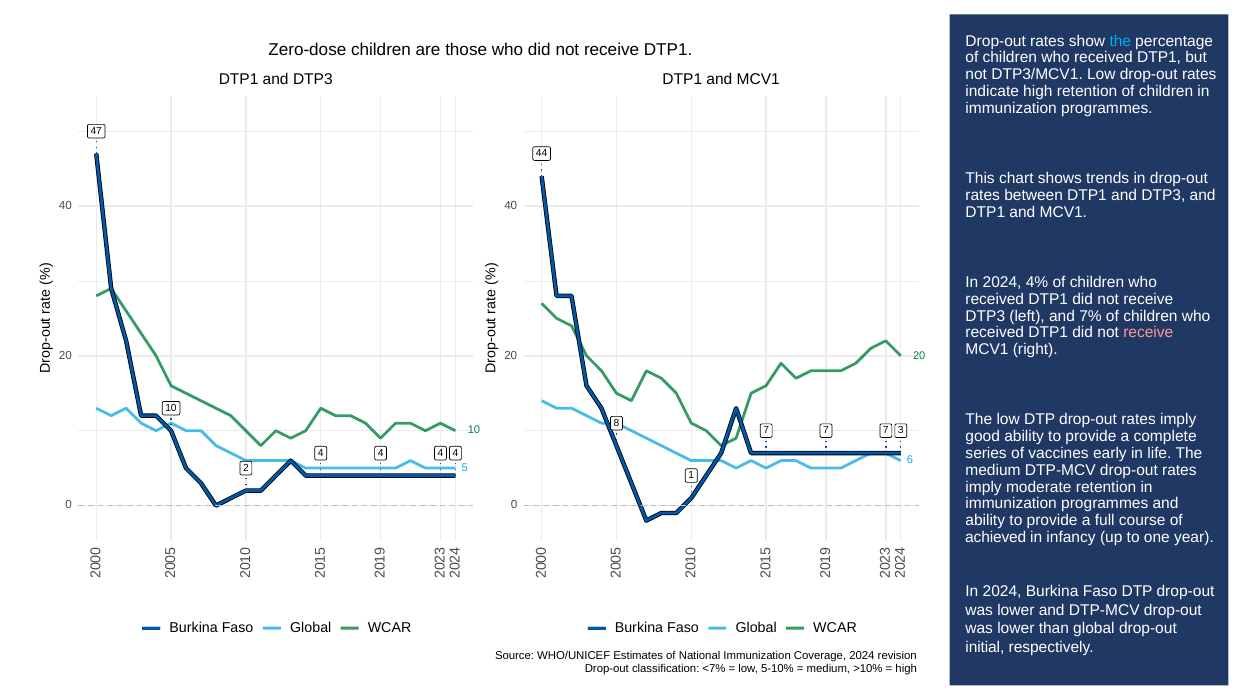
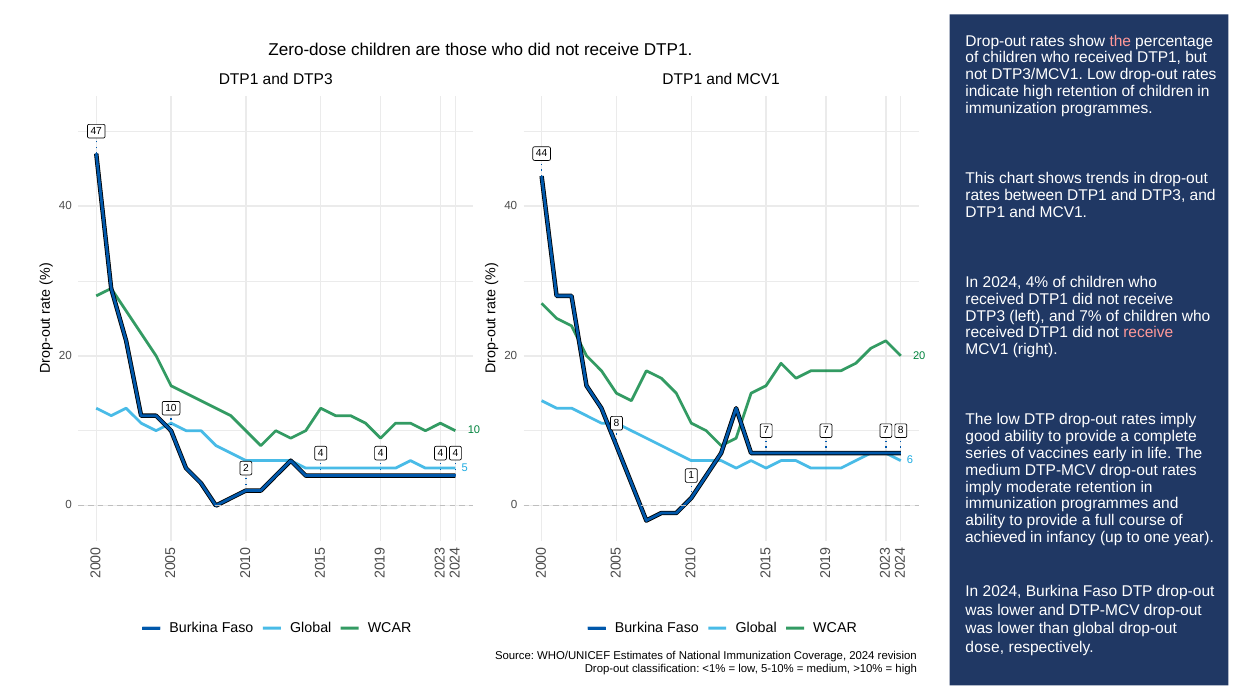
the at (1120, 41) colour: light blue -> pink
7 3: 3 -> 8
initial: initial -> dose
<7%: <7% -> <1%
